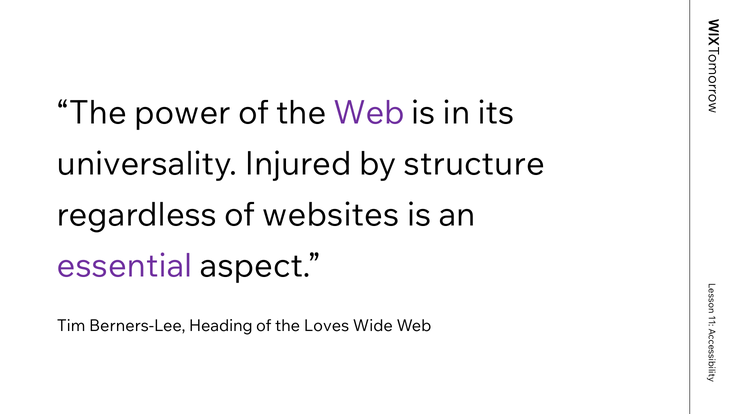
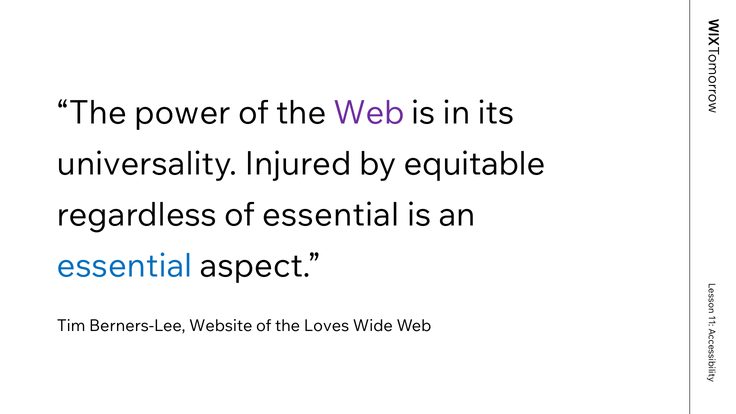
structure: structure -> equitable
of websites: websites -> essential
essential at (125, 266) colour: purple -> blue
Heading: Heading -> Website
